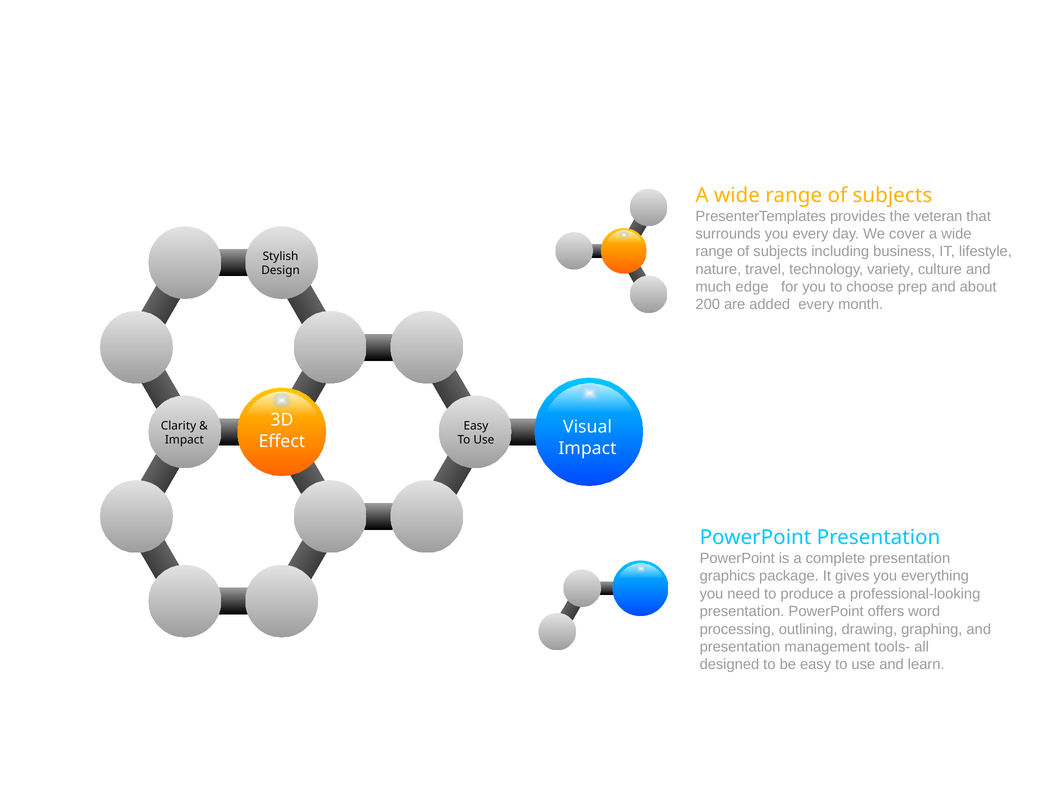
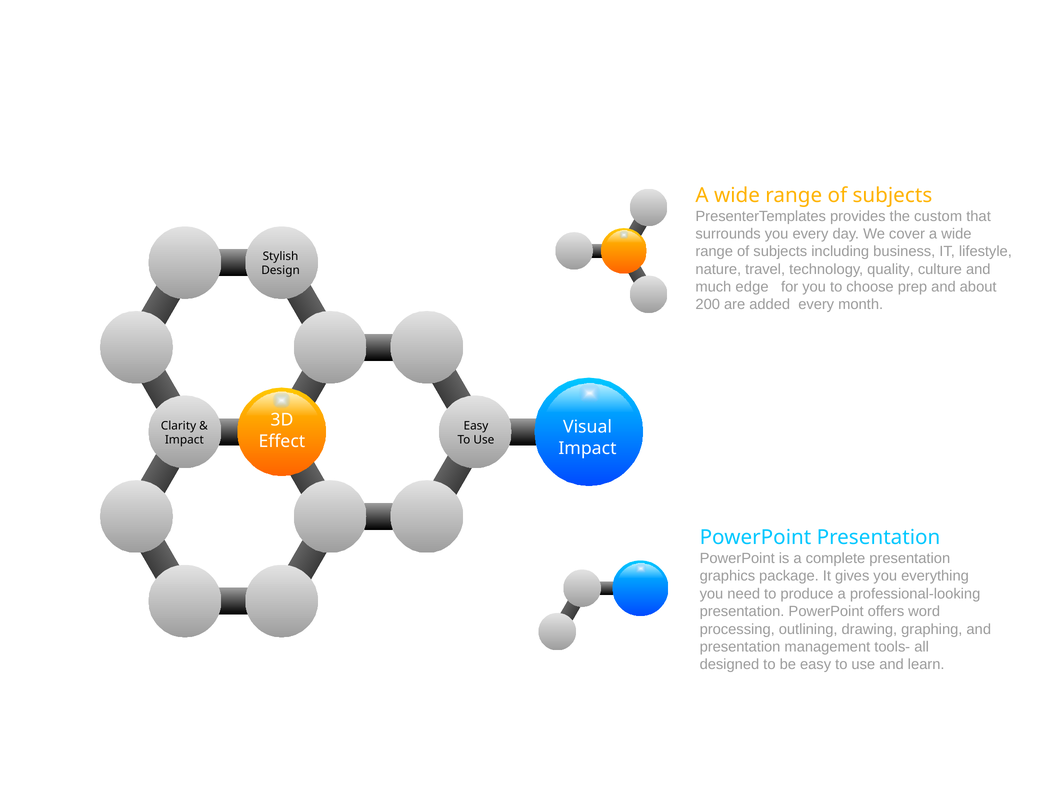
veteran: veteran -> custom
variety: variety -> quality
